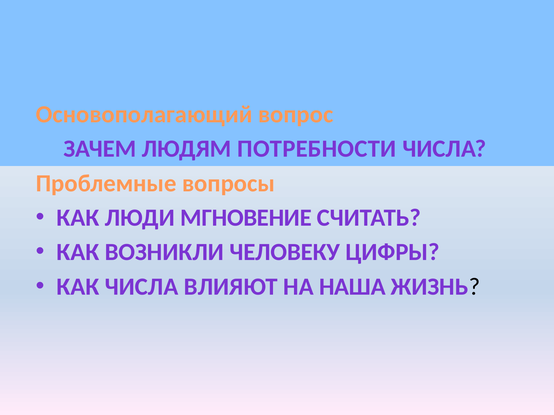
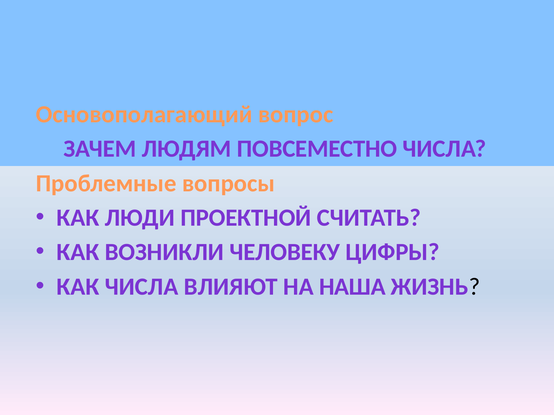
ПОТРЕБНОСТИ: ПОТРЕБНОСТИ -> ПОВСЕМЕСТНО
МГНОВЕНИЕ: МГНОВЕНИЕ -> ПРОЕКТНОЙ
